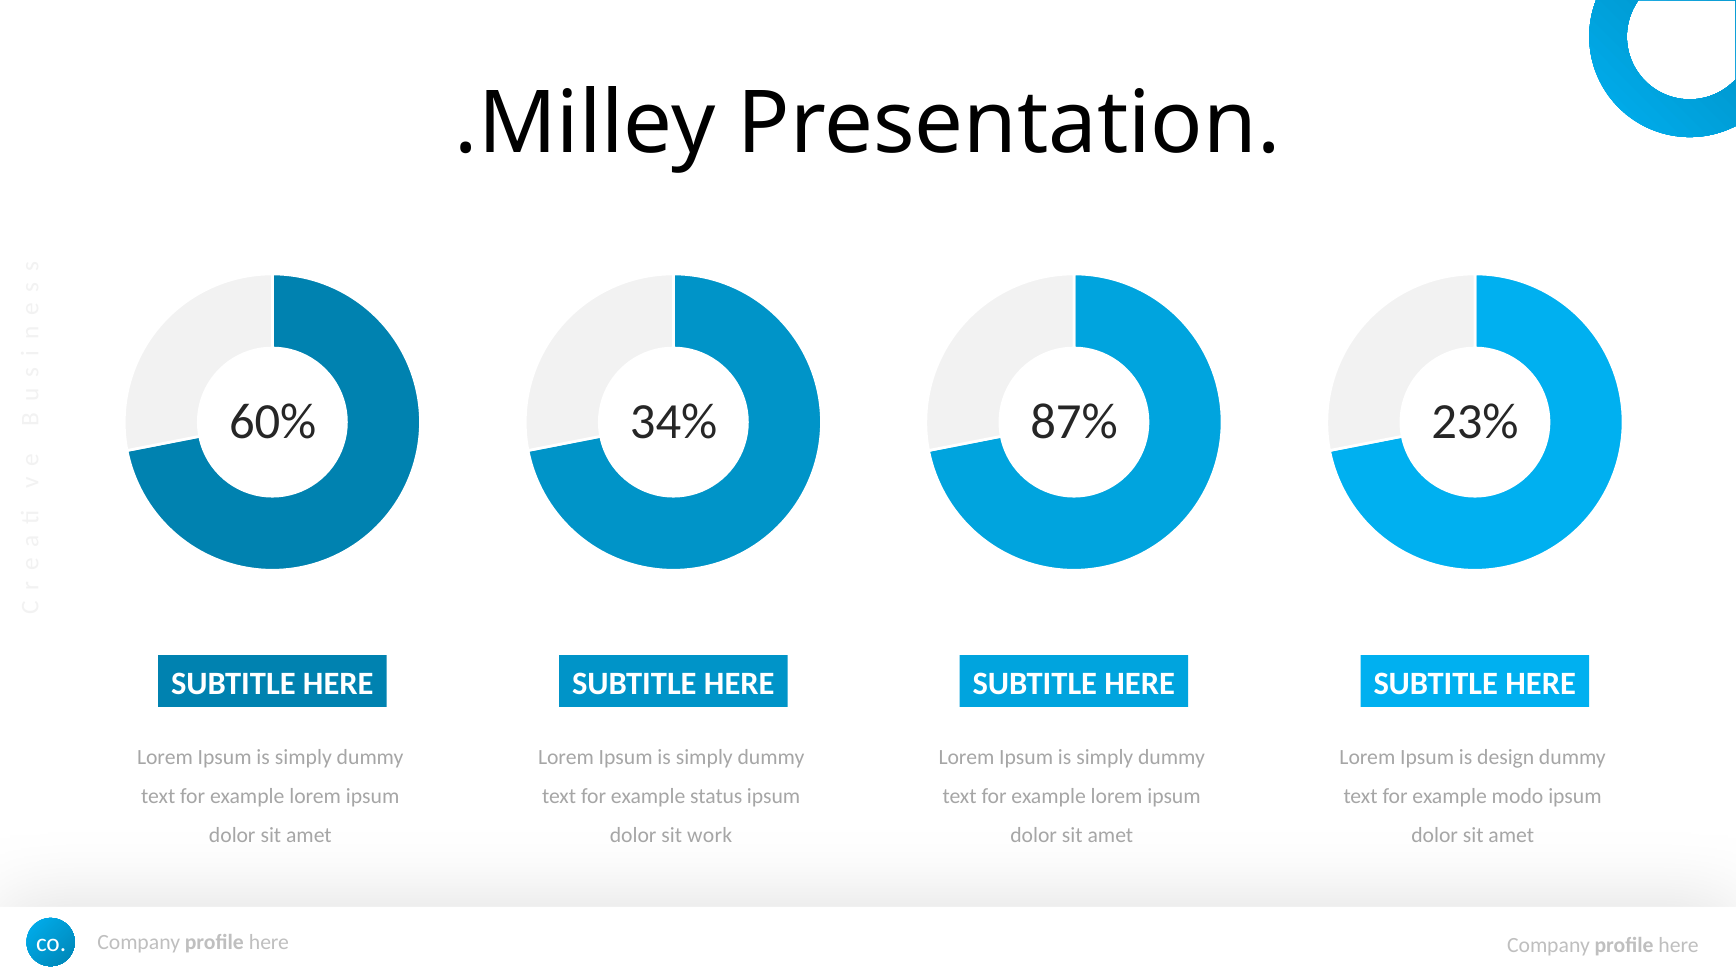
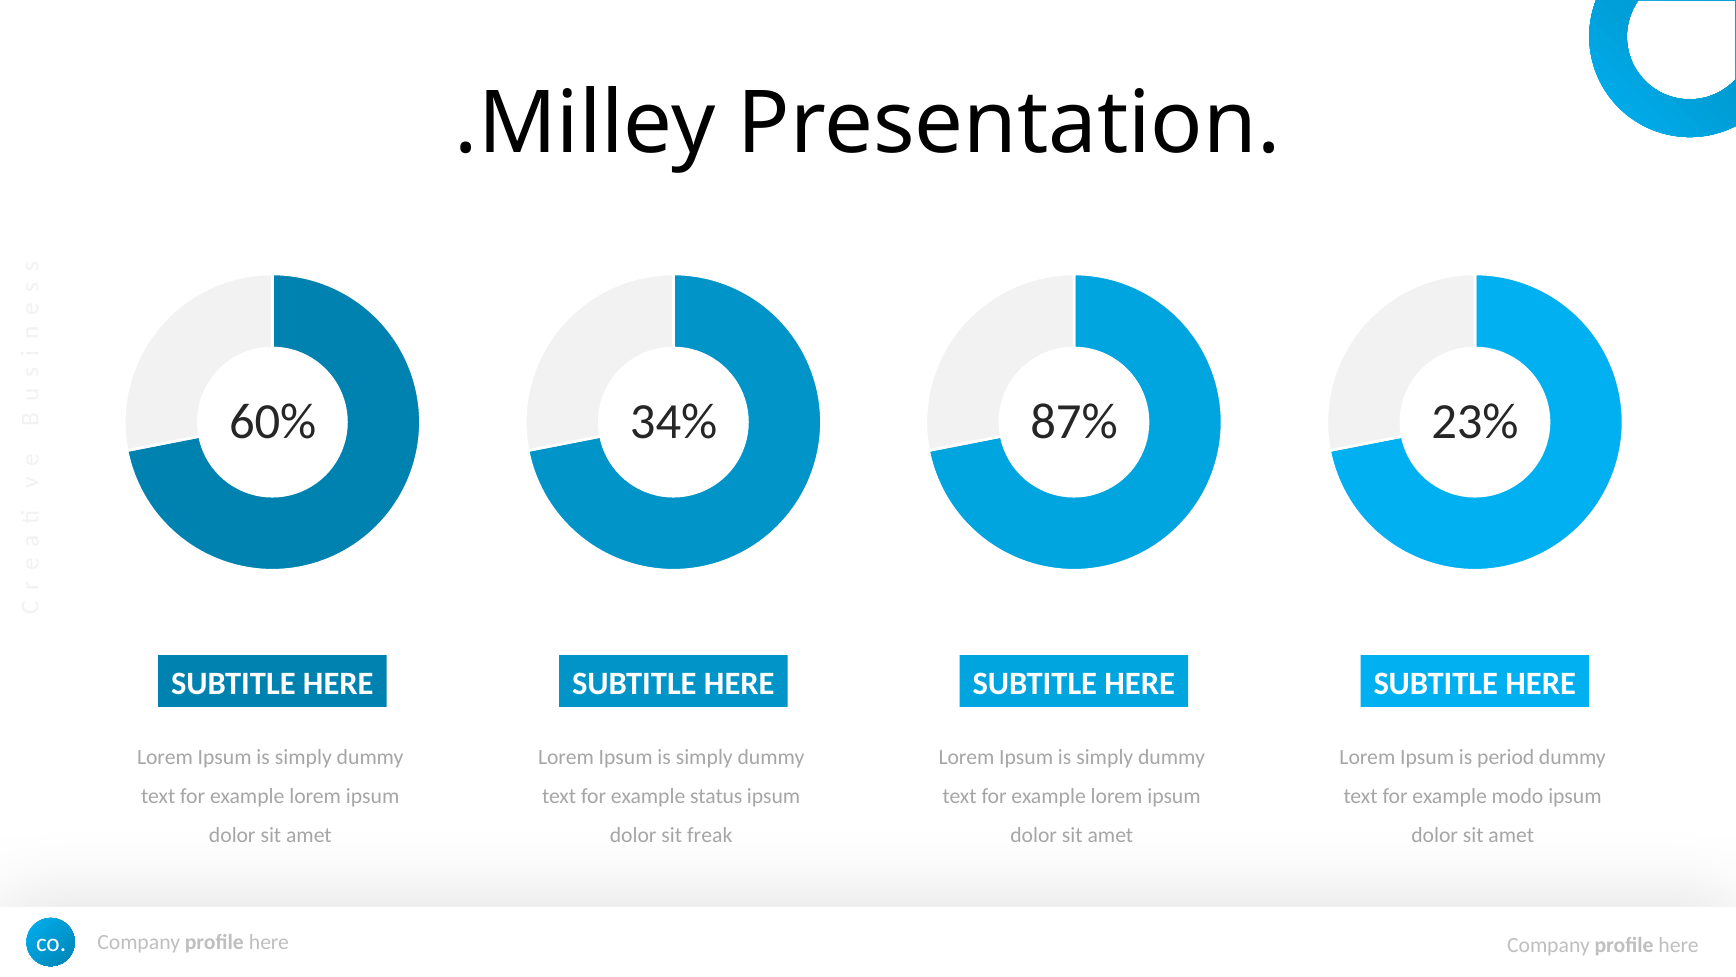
design: design -> period
work: work -> freak
